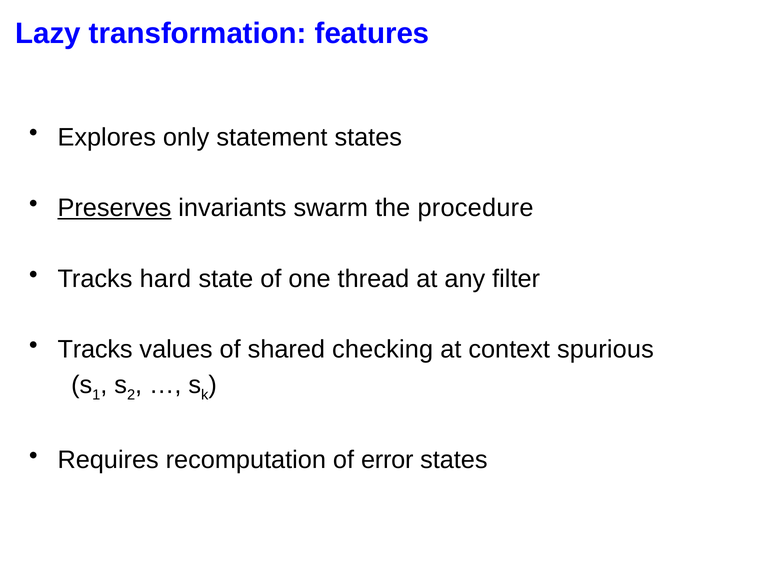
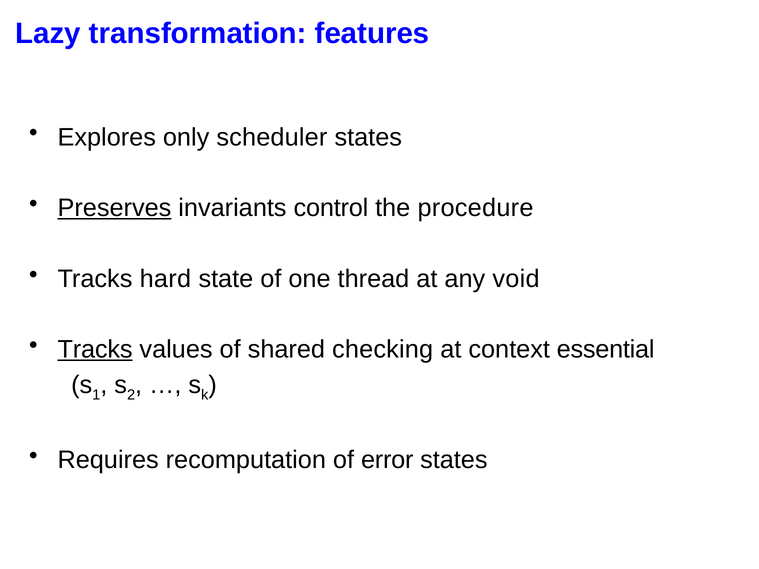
statement: statement -> scheduler
swarm: swarm -> control
filter: filter -> void
Tracks at (95, 350) underline: none -> present
spurious: spurious -> essential
